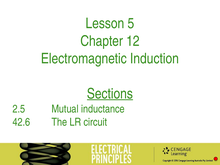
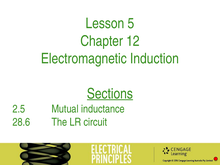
42.6: 42.6 -> 28.6
